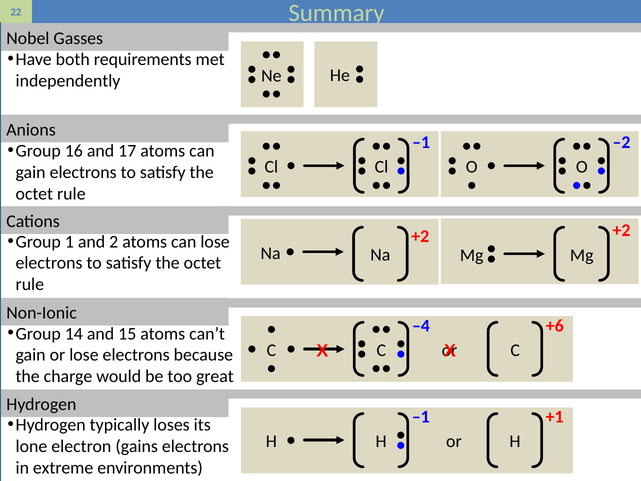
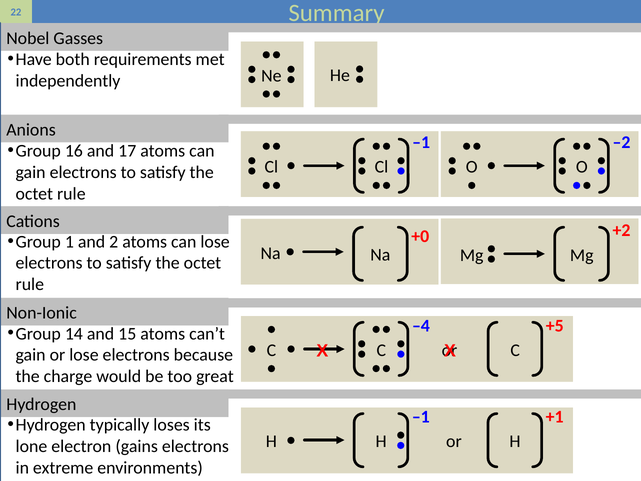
+2 at (420, 236): +2 -> +0
+6: +6 -> +5
